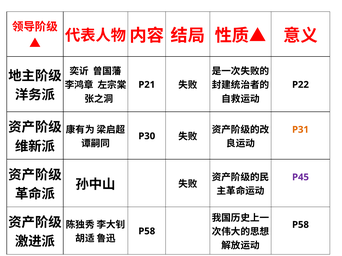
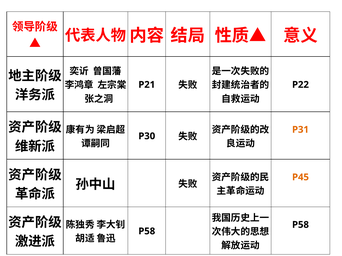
P45 colour: purple -> orange
